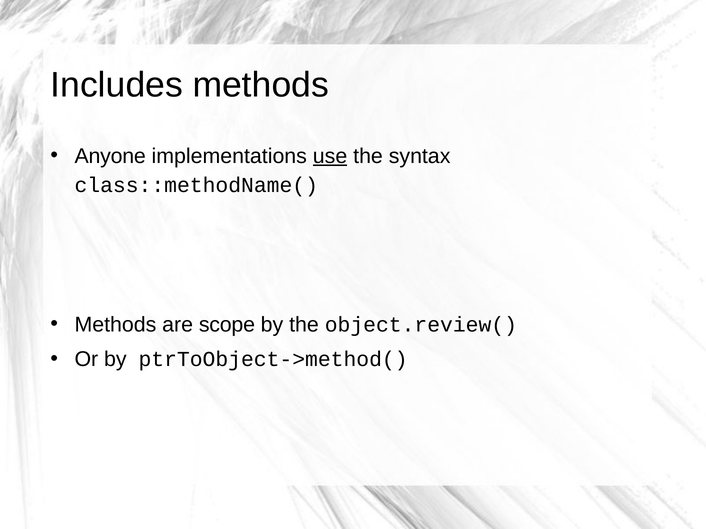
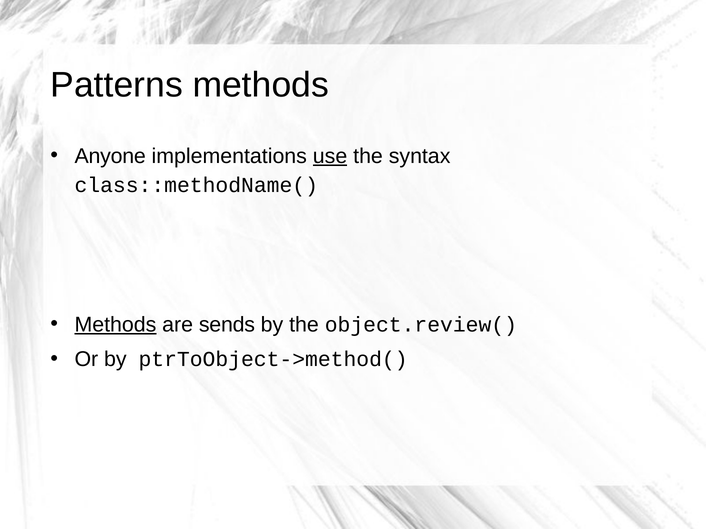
Includes: Includes -> Patterns
Methods at (115, 325) underline: none -> present
scope: scope -> sends
